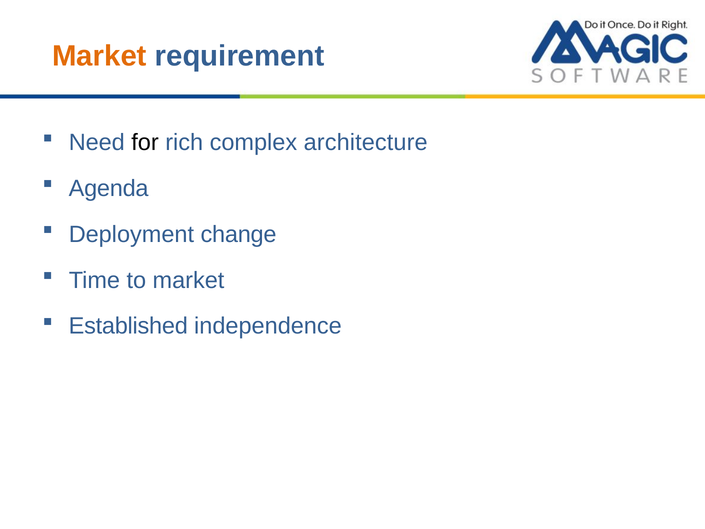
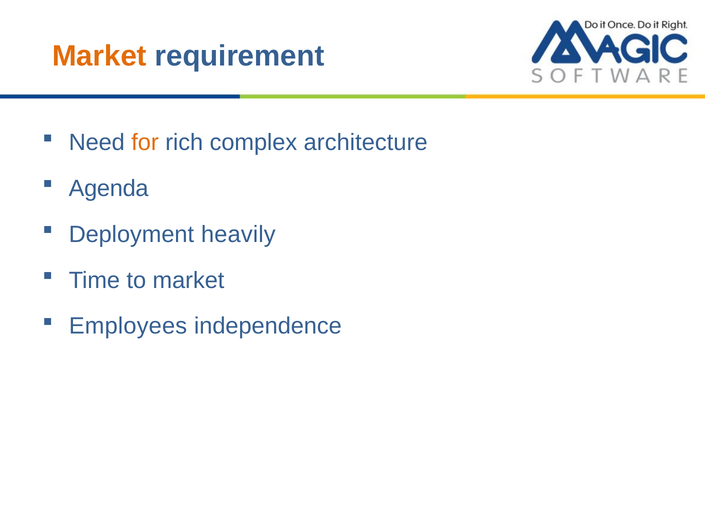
for colour: black -> orange
change: change -> heavily
Established: Established -> Employees
